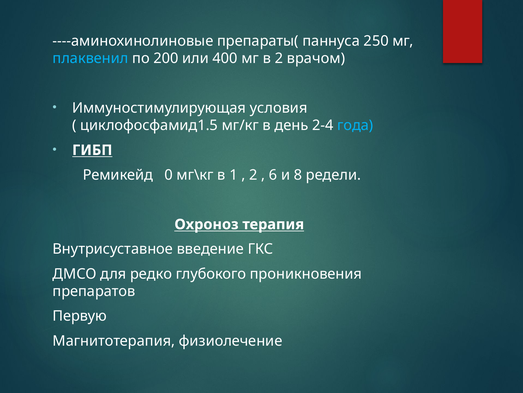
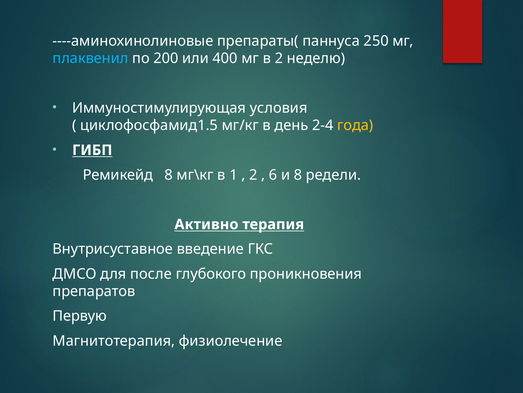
врачом: врачом -> неделю
года colour: light blue -> yellow
Ремикейд 0: 0 -> 8
Охроноз: Охроноз -> Активно
редко: редко -> после
